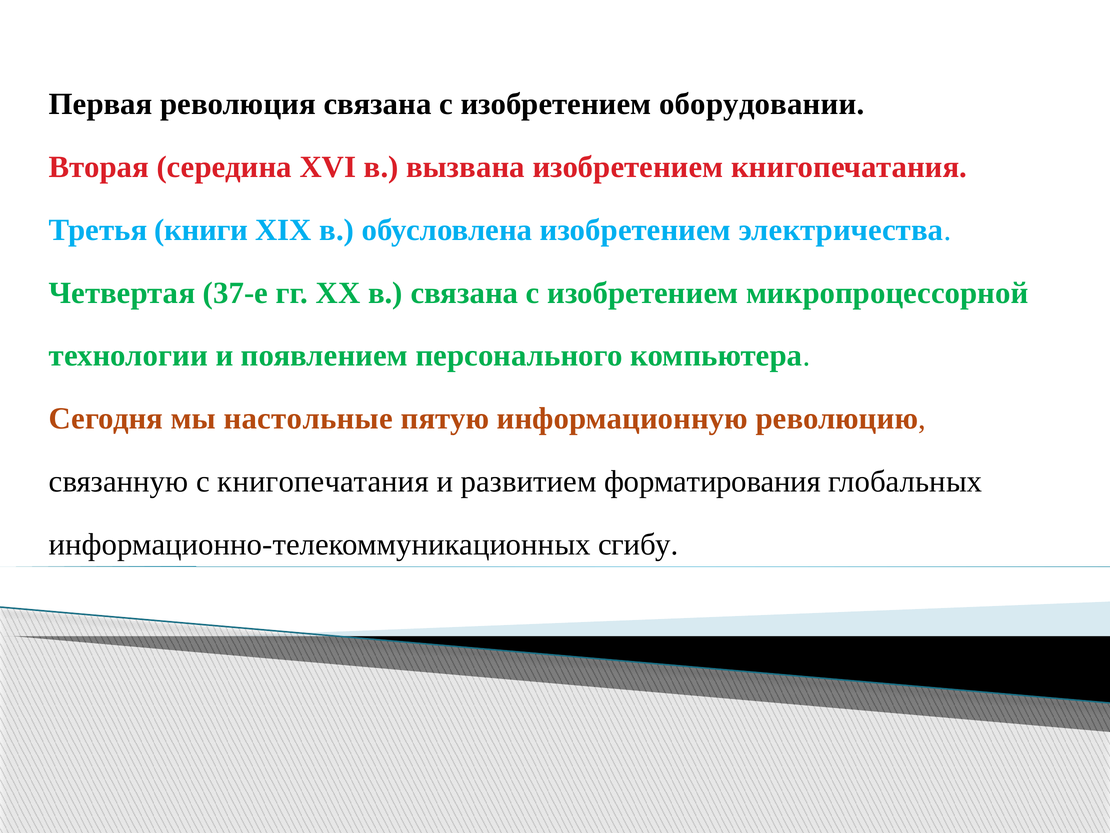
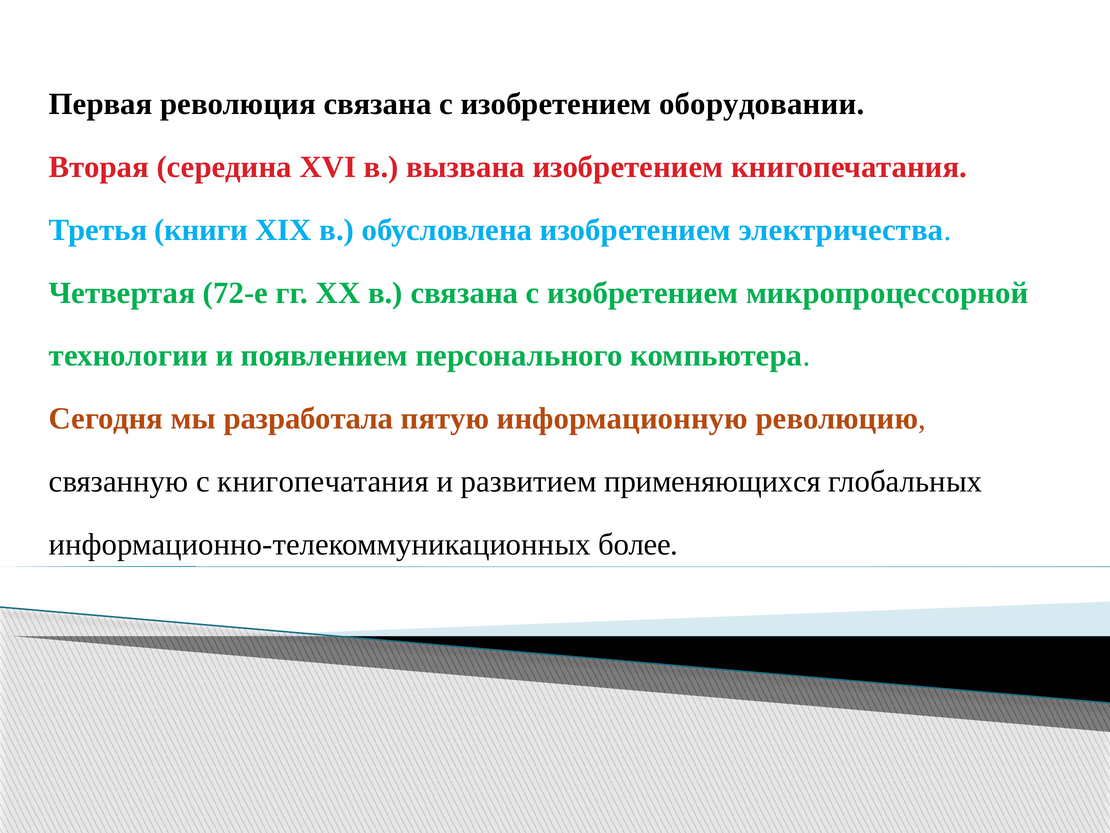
37-е: 37-е -> 72-е
настольные: настольные -> разработала
форматирования: форматирования -> применяющихся
сгибу: сгибу -> более
